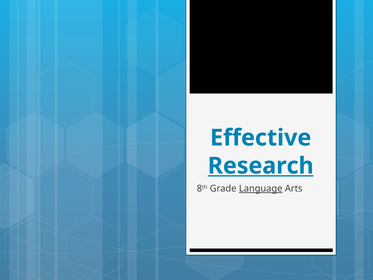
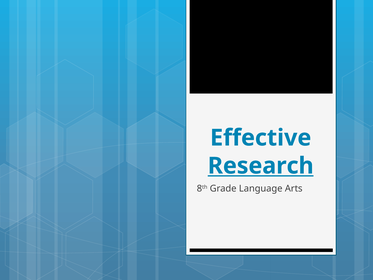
Language underline: present -> none
